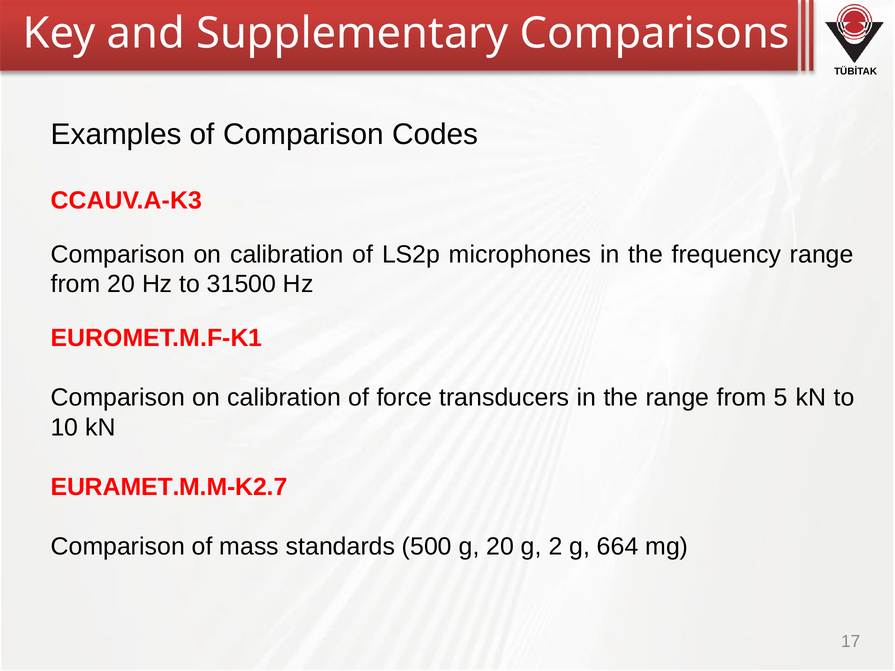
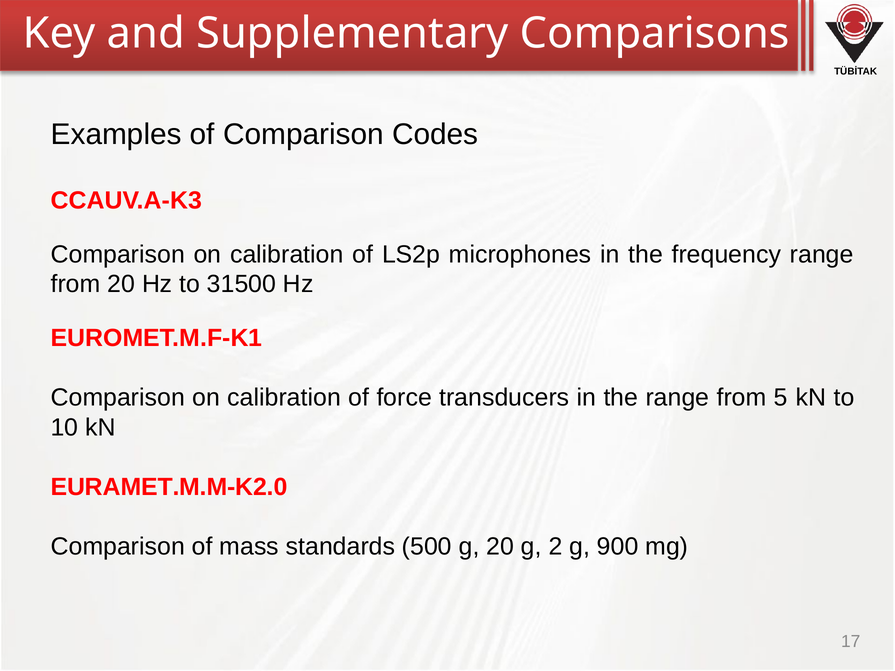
EURAMET.M.M-K2.7: EURAMET.M.M-K2.7 -> EURAMET.M.M-K2.0
664: 664 -> 900
